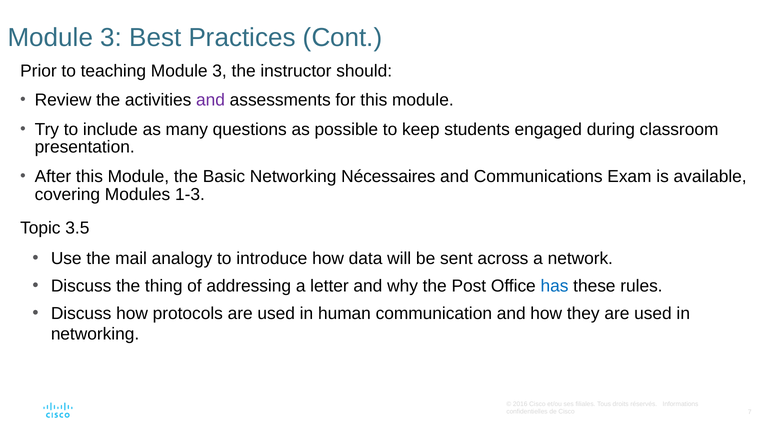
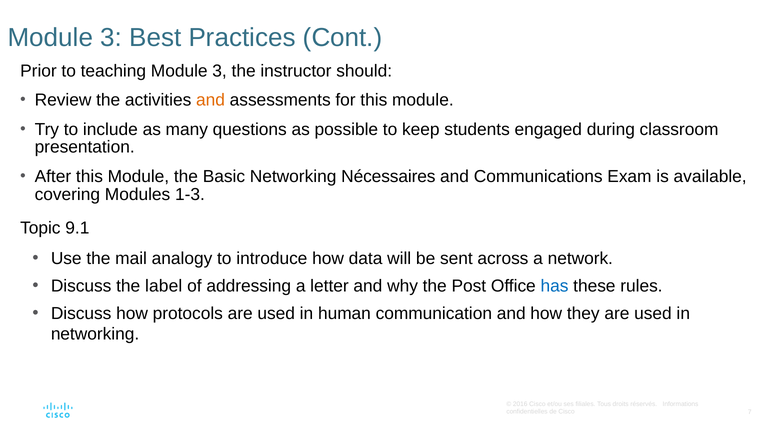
and at (210, 100) colour: purple -> orange
3.5: 3.5 -> 9.1
thing: thing -> label
